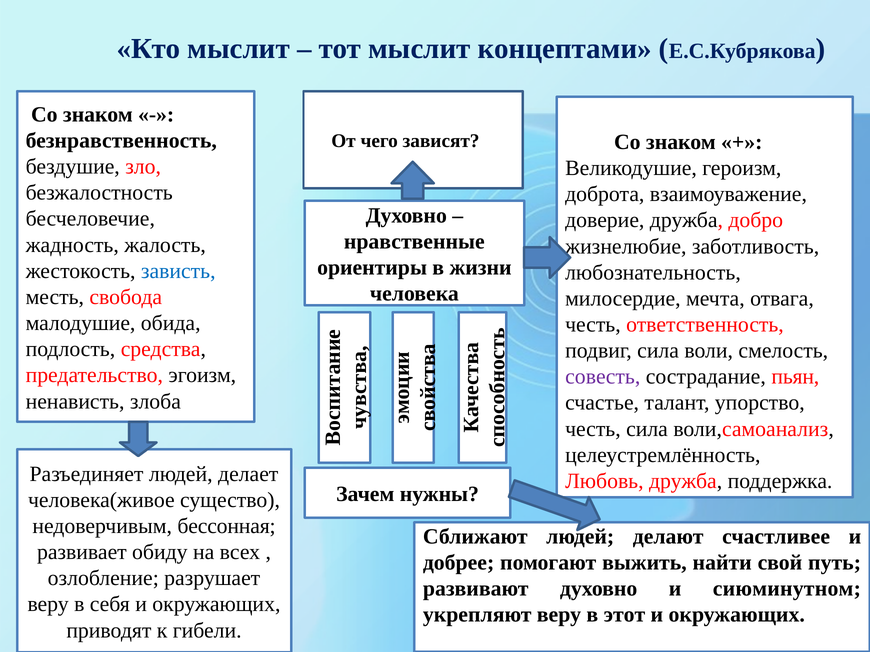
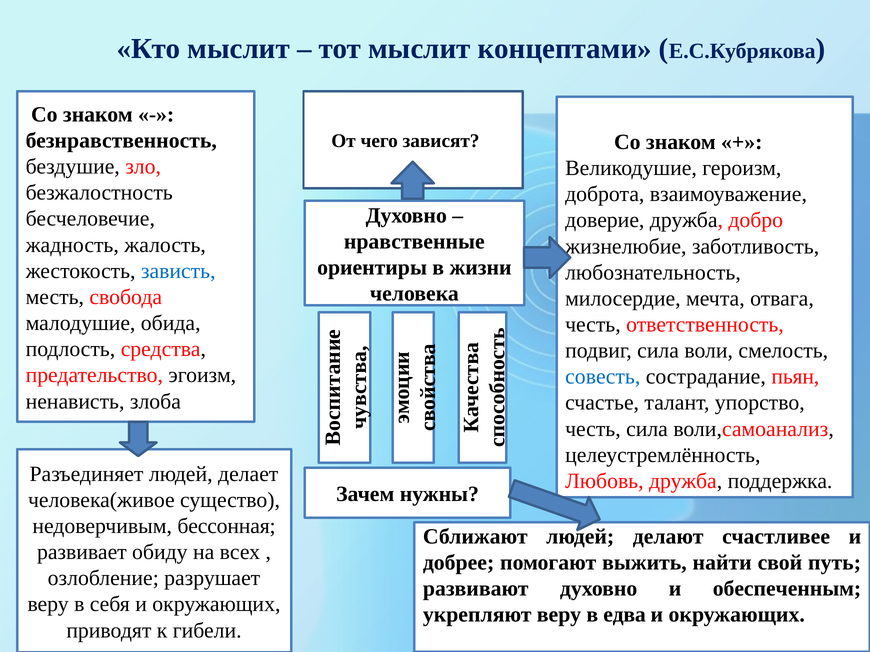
совесть colour: purple -> blue
сиюминутном: сиюминутном -> обеспеченным
этот: этот -> едва
